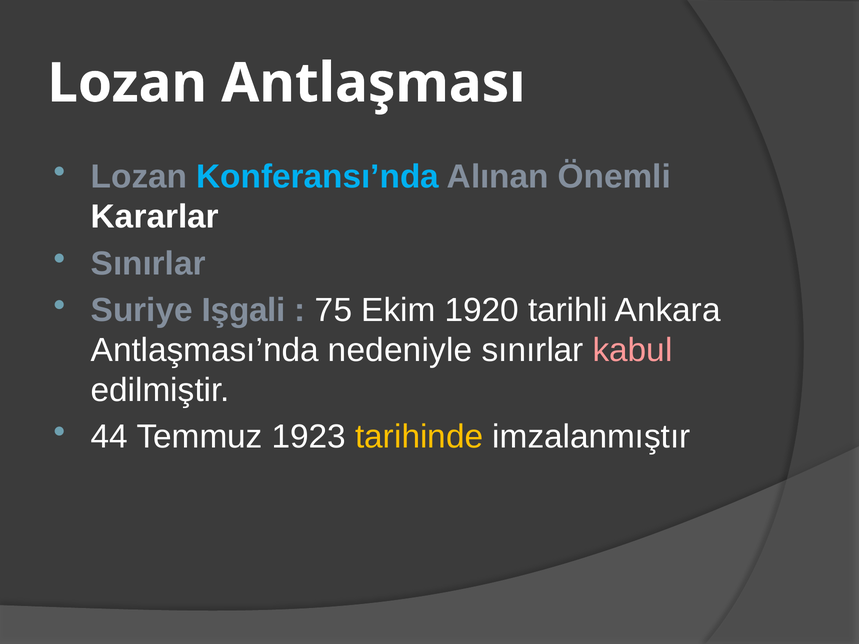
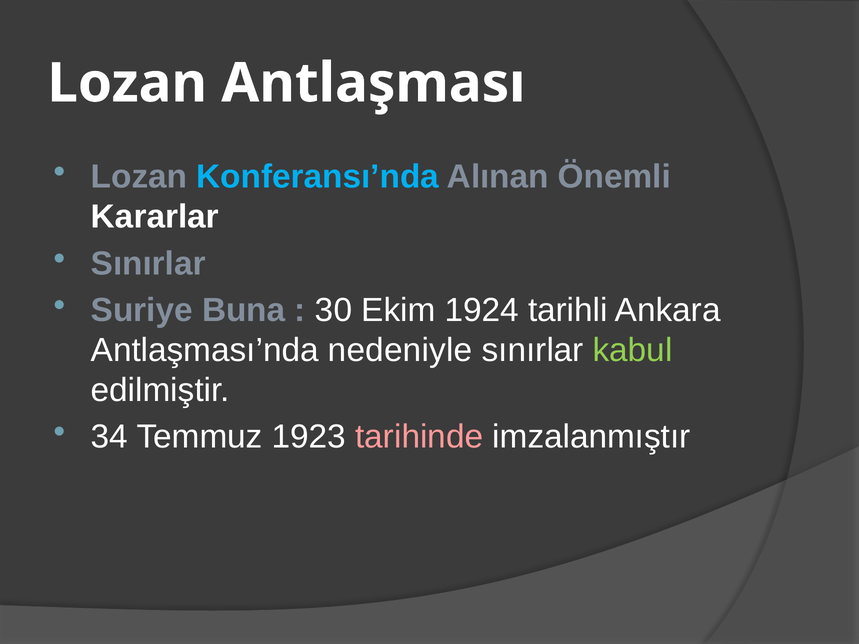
Işgali: Işgali -> Buna
75: 75 -> 30
1920: 1920 -> 1924
kabul colour: pink -> light green
44: 44 -> 34
tarihinde colour: yellow -> pink
